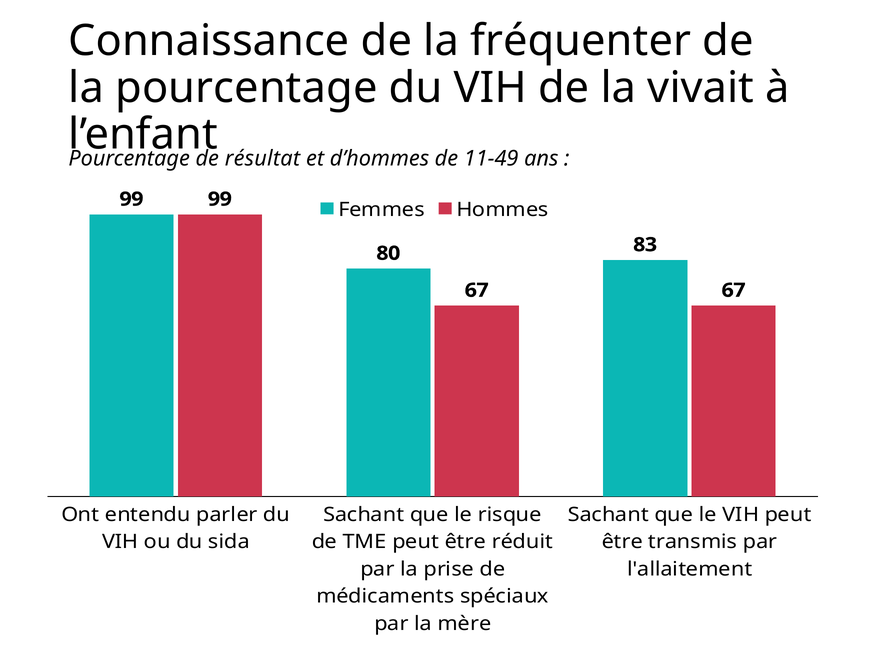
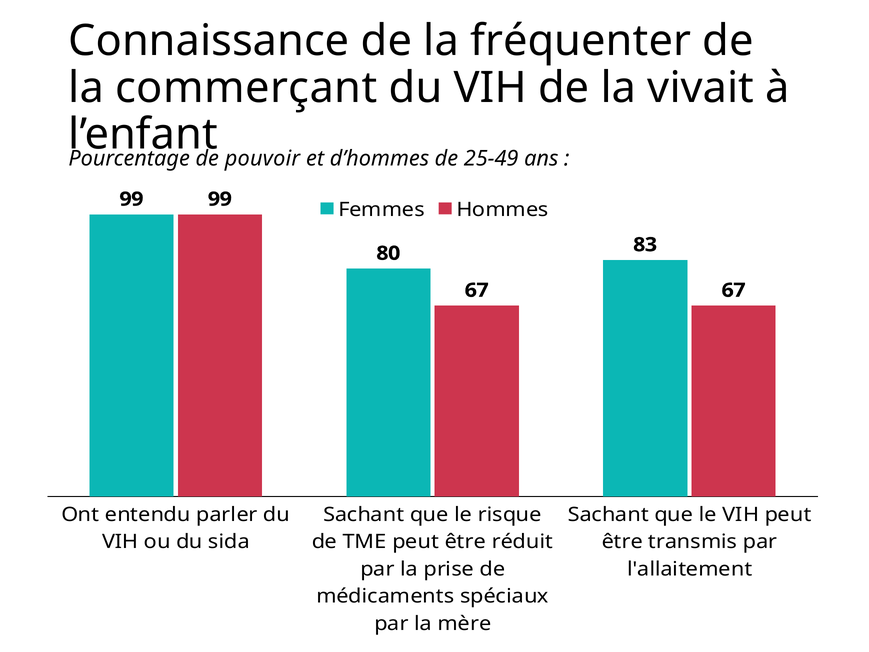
la pourcentage: pourcentage -> commerçant
résultat: résultat -> pouvoir
11-49: 11-49 -> 25-49
